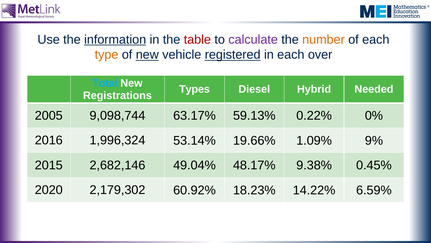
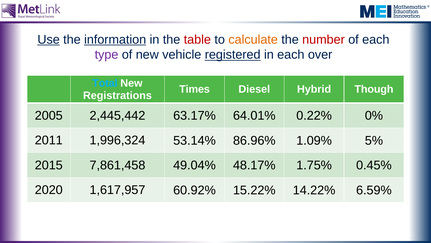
Use underline: none -> present
calculate colour: purple -> orange
number colour: orange -> red
type colour: orange -> purple
new at (147, 55) underline: present -> none
Types: Types -> Times
Needed: Needed -> Though
9,098,744: 9,098,744 -> 2,445,442
59.13%: 59.13% -> 64.01%
2016: 2016 -> 2011
19.66%: 19.66% -> 86.96%
9%: 9% -> 5%
2,682,146: 2,682,146 -> 7,861,458
9.38%: 9.38% -> 1.75%
2,179,302: 2,179,302 -> 1,617,957
18.23%: 18.23% -> 15.22%
